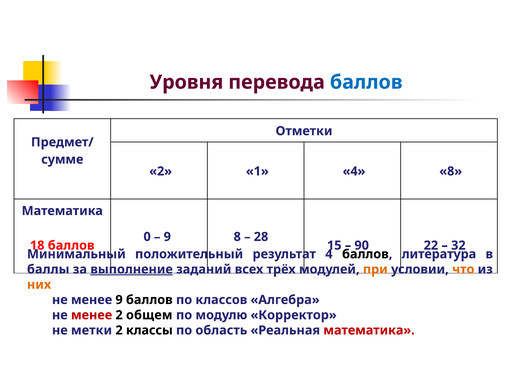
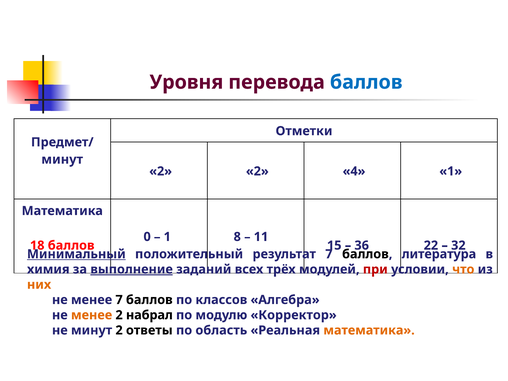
сумме at (62, 159): сумме -> минут
2 1: 1 -> 2
4 8: 8 -> 1
9 at (167, 237): 9 -> 1
28: 28 -> 11
90: 90 -> 36
Минимальный underline: none -> present
результат 4: 4 -> 7
баллы: баллы -> химия
при colour: orange -> red
менее 9: 9 -> 7
менее at (92, 315) colour: red -> orange
общем: общем -> набрал
не метки: метки -> минут
классы: классы -> ответы
математика at (369, 330) colour: red -> orange
